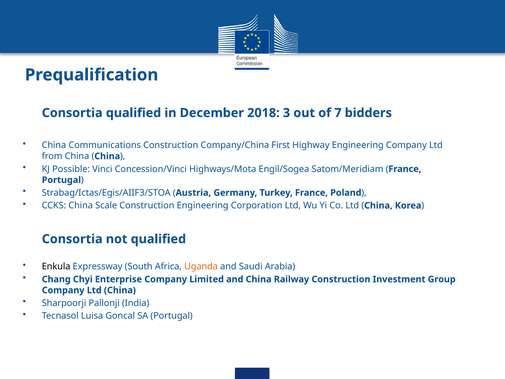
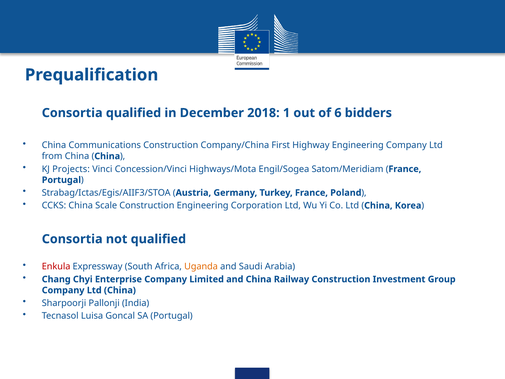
3: 3 -> 1
7: 7 -> 6
Possible: Possible -> Projects
Enkula colour: black -> red
